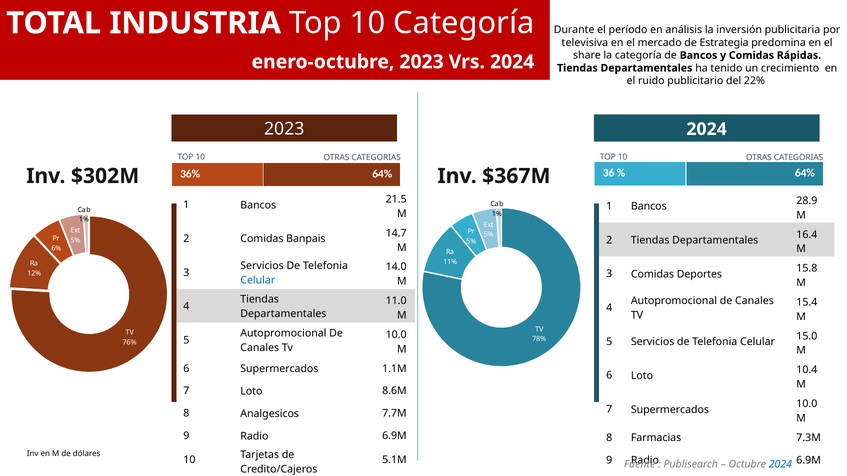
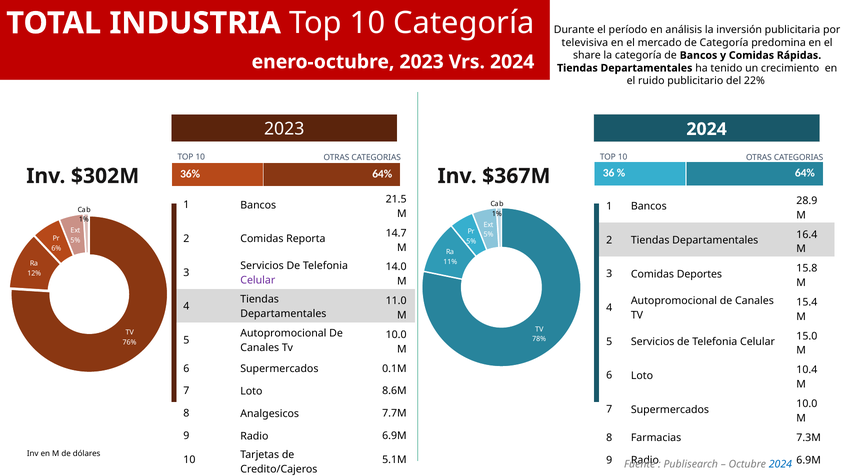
de Estrategia: Estrategia -> Categoría
Banpais: Banpais -> Reporta
Celular at (258, 280) colour: blue -> purple
1.1M: 1.1M -> 0.1M
